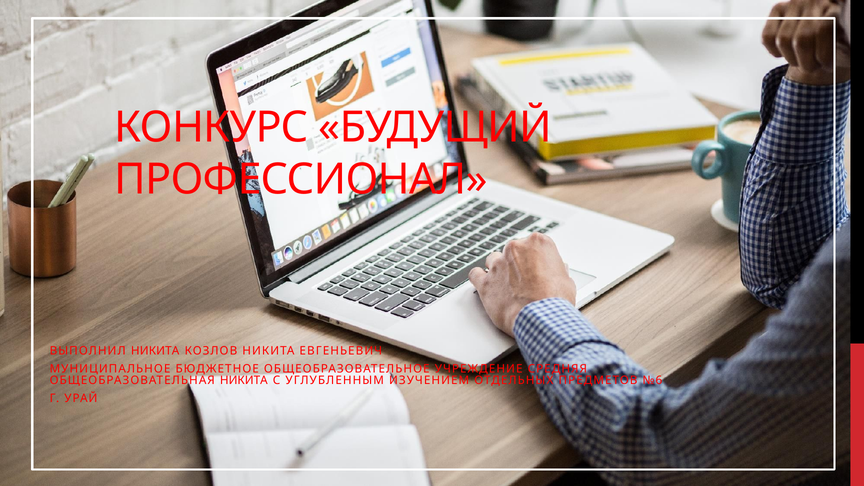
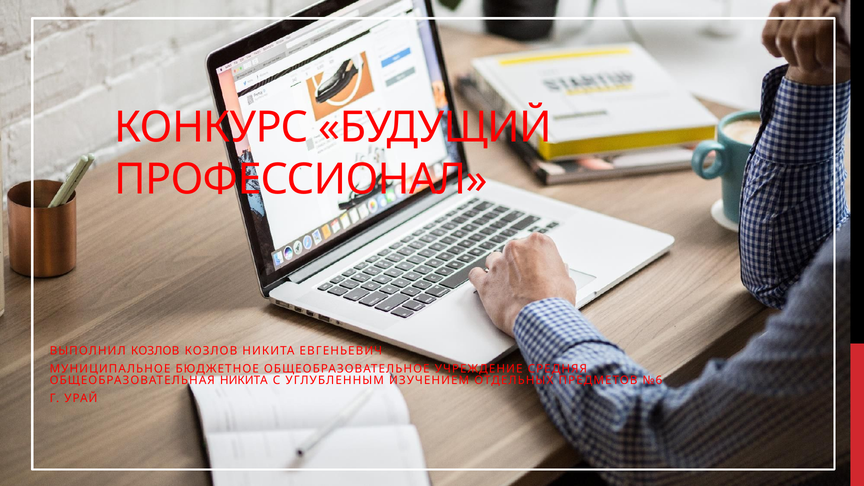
ВЫПОЛНИЛ НИКИТА: НИКИТА -> КОЗЛОВ
